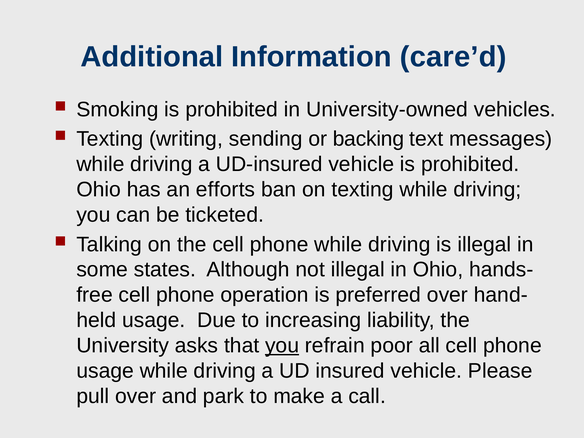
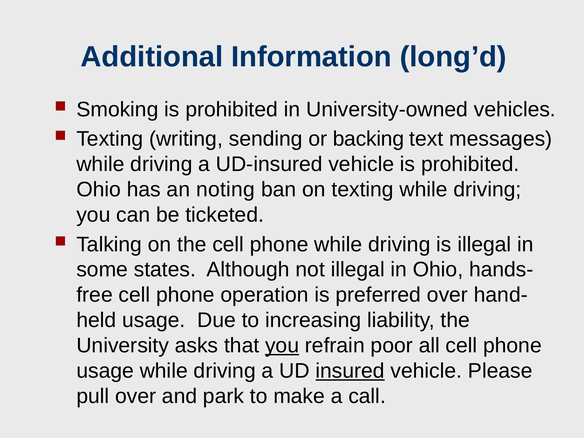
care’d: care’d -> long’d
efforts: efforts -> noting
insured underline: none -> present
